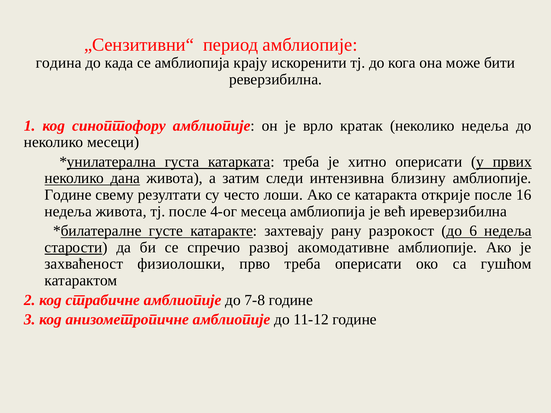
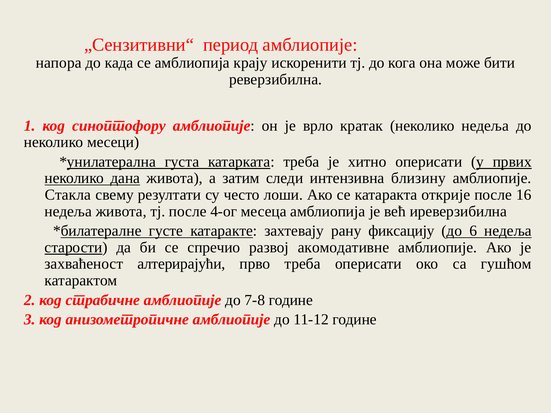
година: година -> напора
Године at (68, 195): Године -> Стакла
разрокост: разрокост -> фиксацију
физиолошки: физиолошки -> алтерирајући
